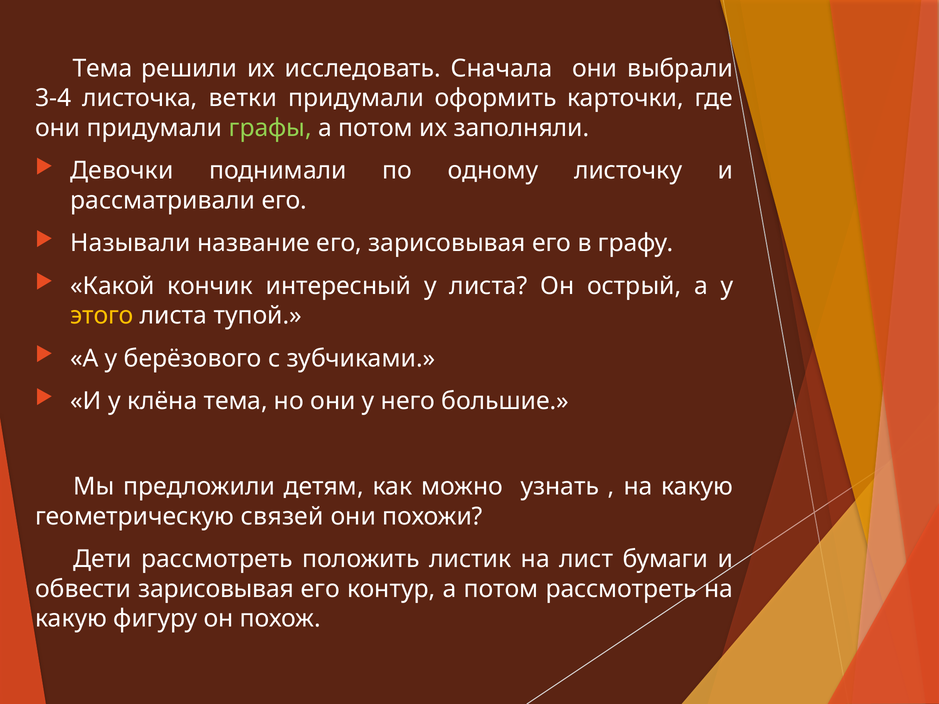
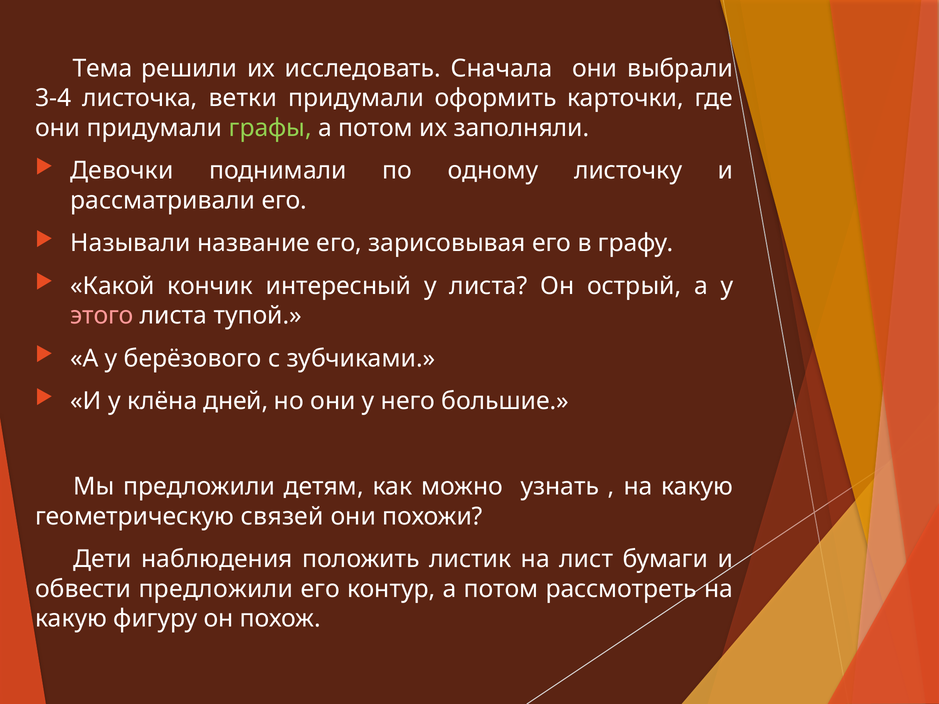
этого colour: yellow -> pink
клёна тема: тема -> дней
Дети рассмотреть: рассмотреть -> наблюдения
обвести зарисовывая: зарисовывая -> предложили
